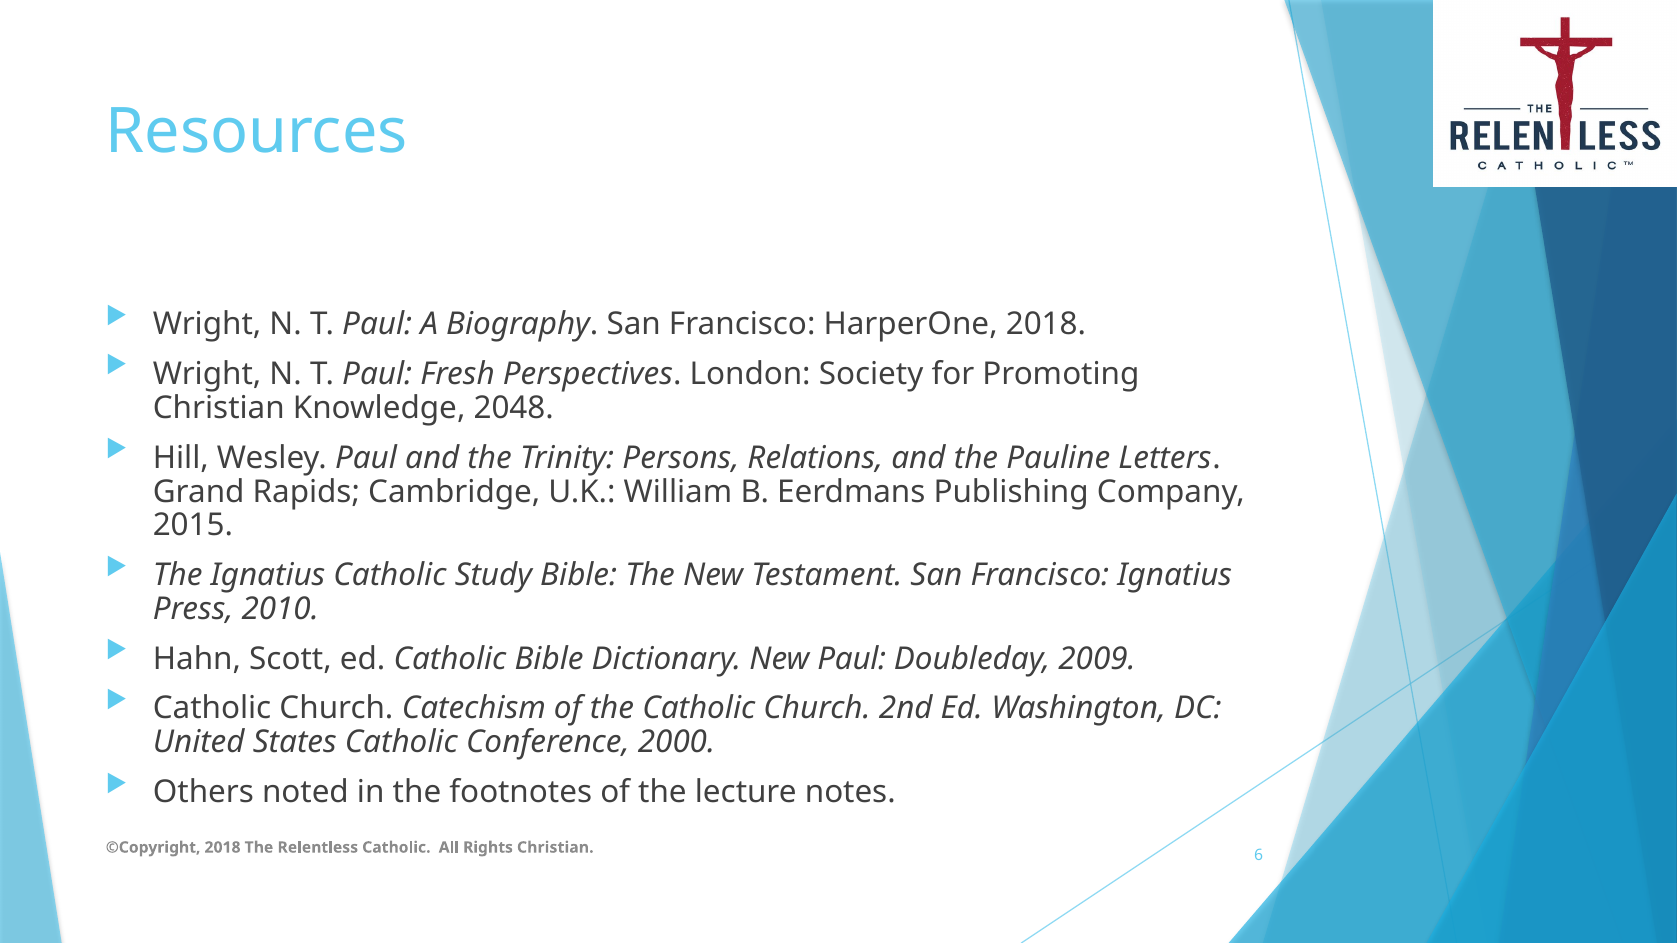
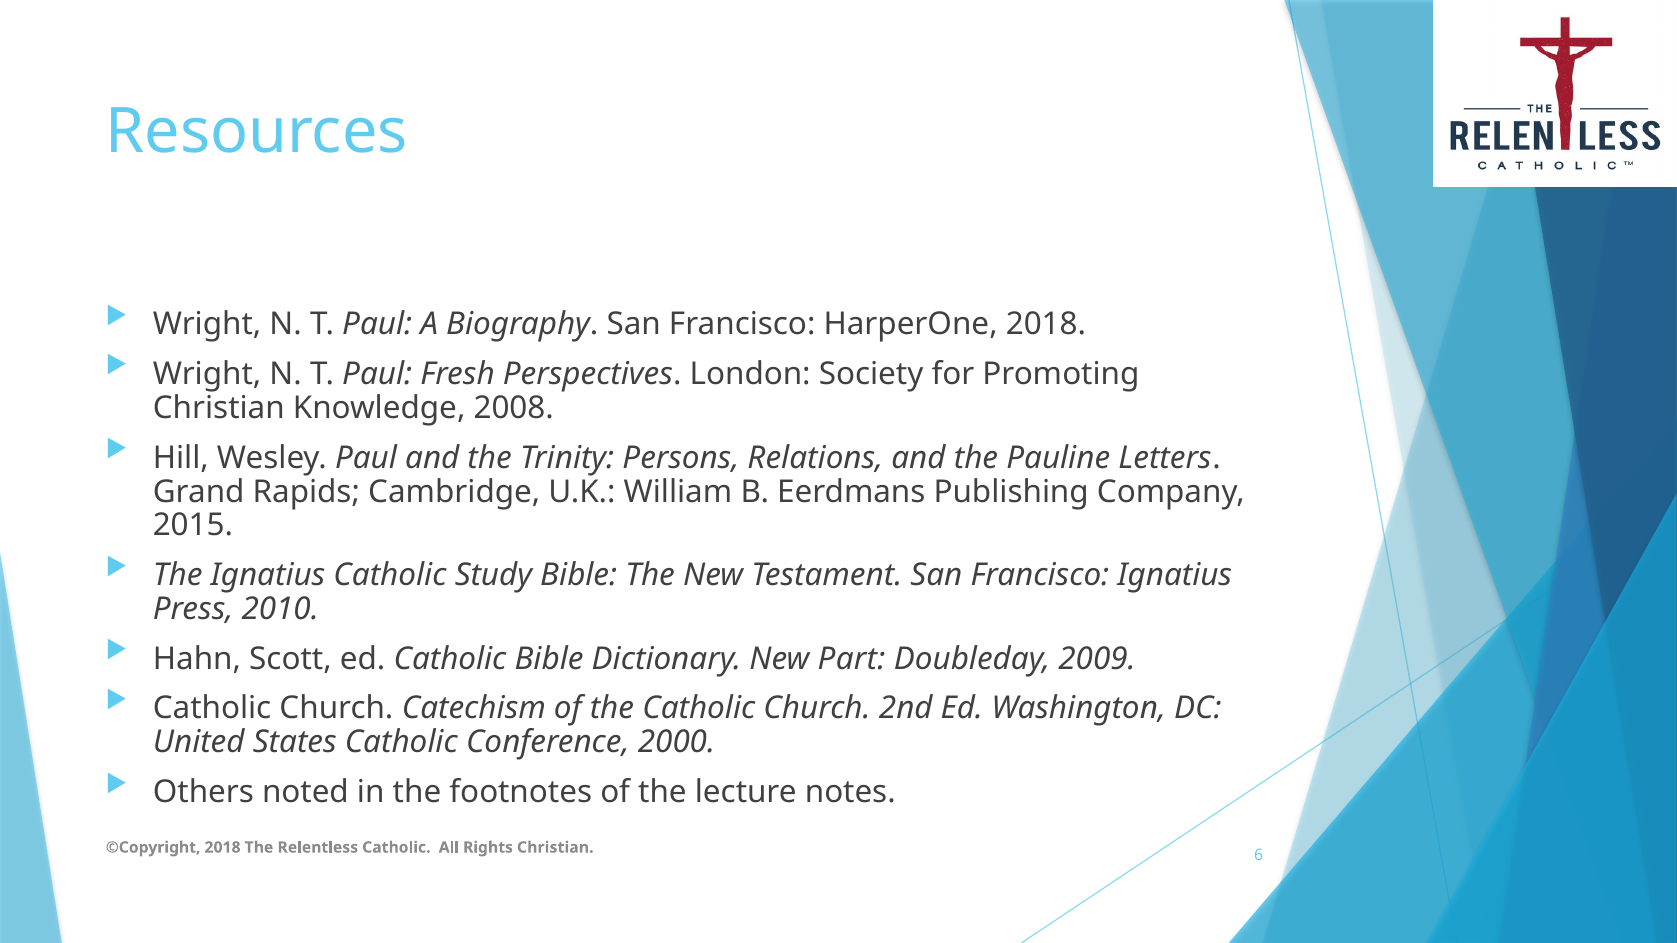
2048: 2048 -> 2008
New Paul: Paul -> Part
